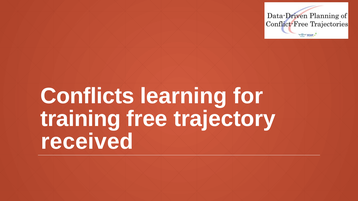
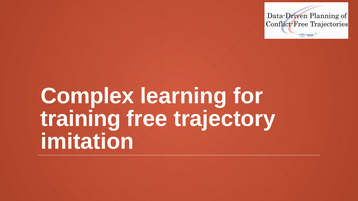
Conflicts: Conflicts -> Complex
received: received -> imitation
